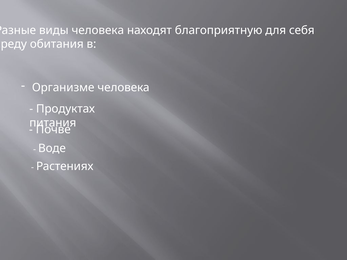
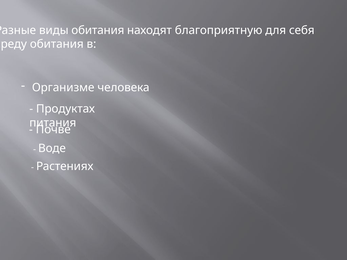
виды человека: человека -> обитания
